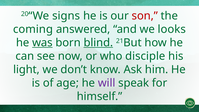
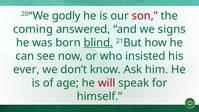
signs: signs -> godly
looks: looks -> signs
was underline: present -> none
disciple: disciple -> insisted
light: light -> ever
will colour: purple -> red
